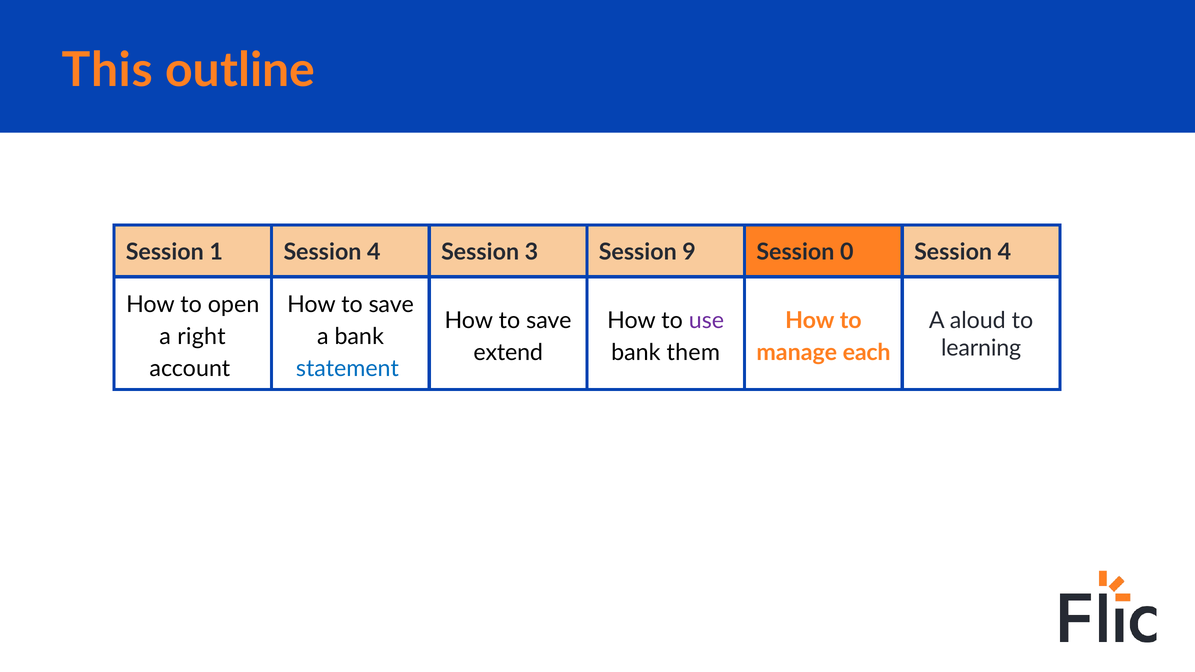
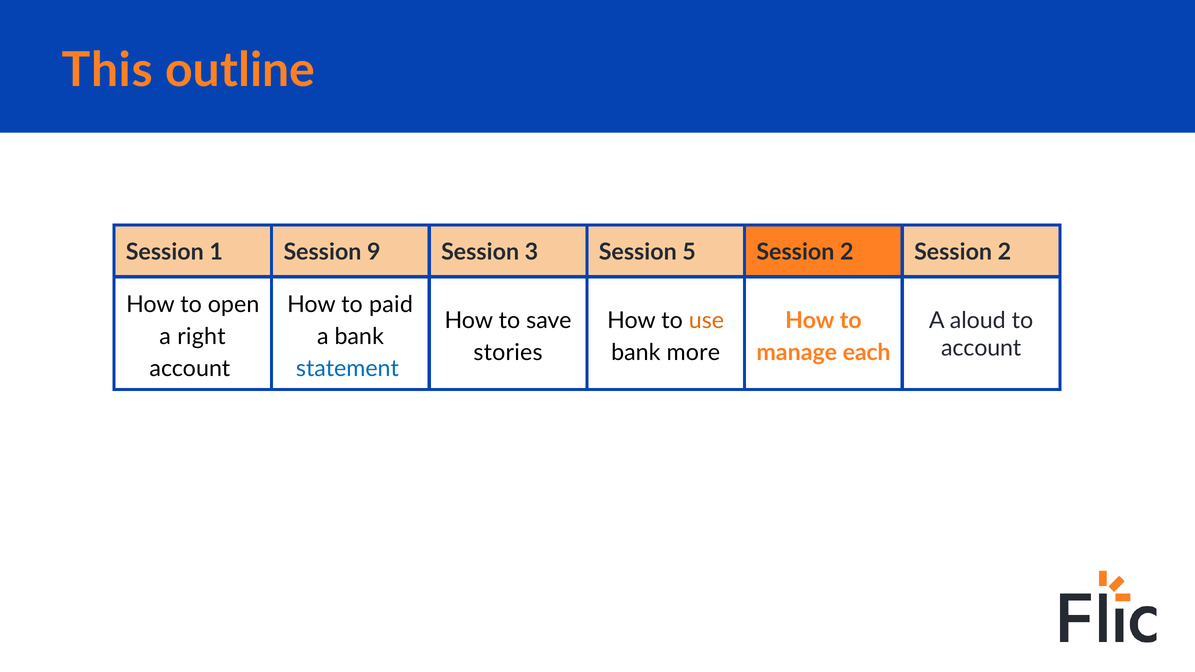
1 Session 4: 4 -> 9
9: 9 -> 5
0 at (847, 252): 0 -> 2
4 at (1004, 252): 4 -> 2
save at (391, 304): save -> paid
use colour: purple -> orange
learning at (981, 348): learning -> account
extend: extend -> stories
them: them -> more
